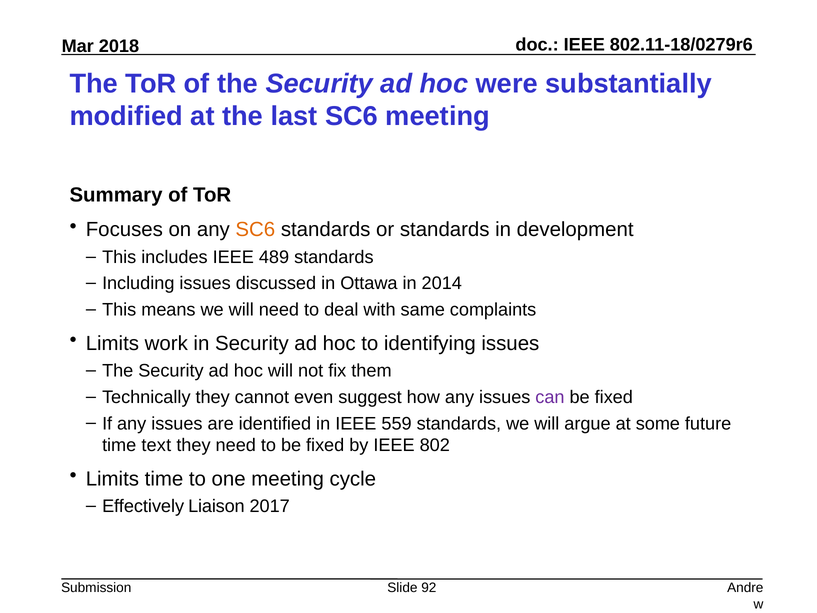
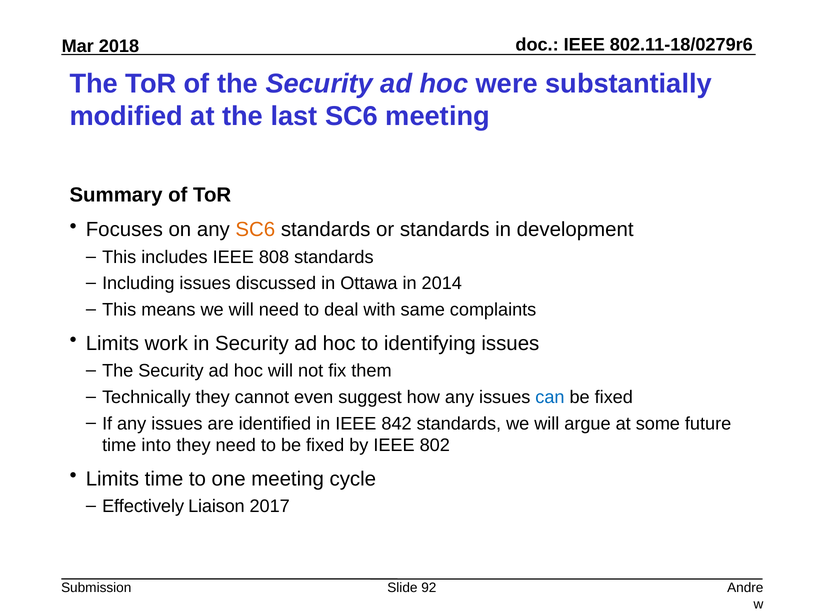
489: 489 -> 808
can colour: purple -> blue
559: 559 -> 842
text: text -> into
